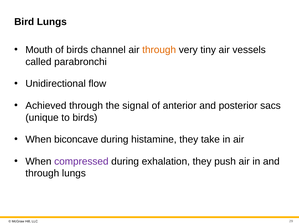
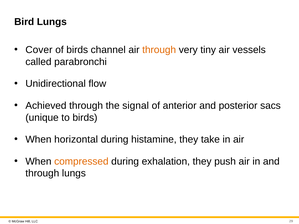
Mouth: Mouth -> Cover
biconcave: biconcave -> horizontal
compressed colour: purple -> orange
